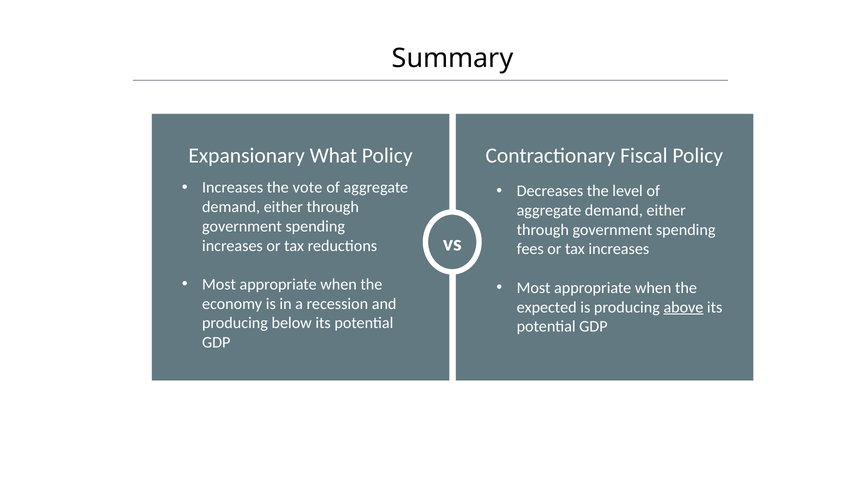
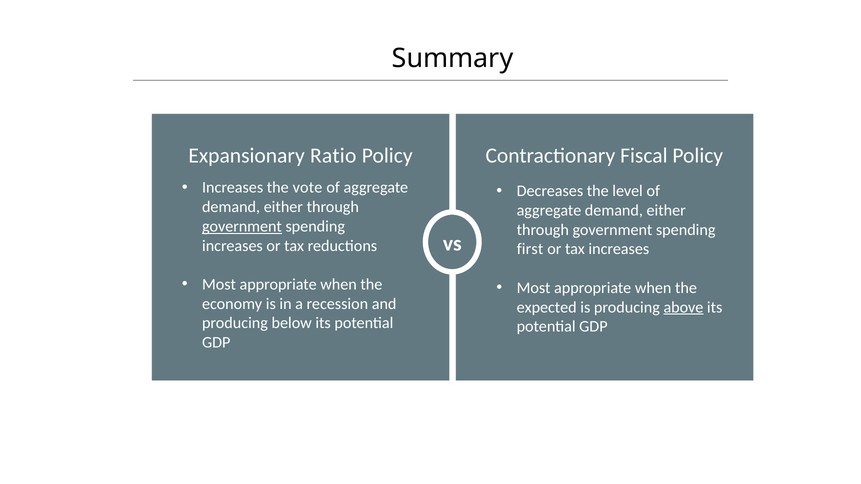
What: What -> Ratio
government at (242, 227) underline: none -> present
fees: fees -> first
